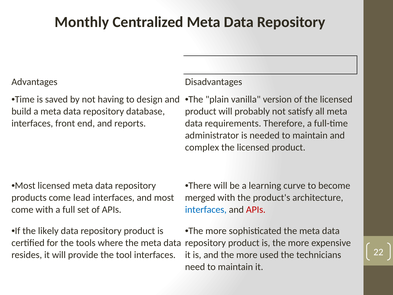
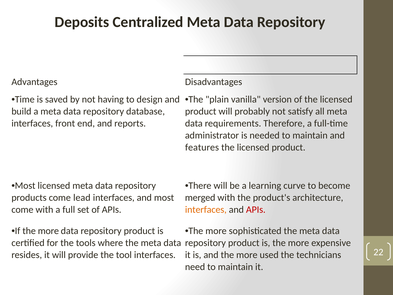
Monthly: Monthly -> Deposits
complex: complex -> features
interfaces at (206, 210) colour: blue -> orange
If the likely: likely -> more
